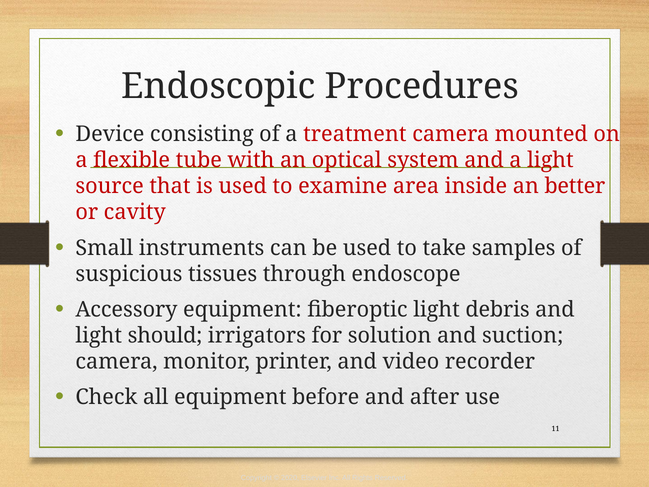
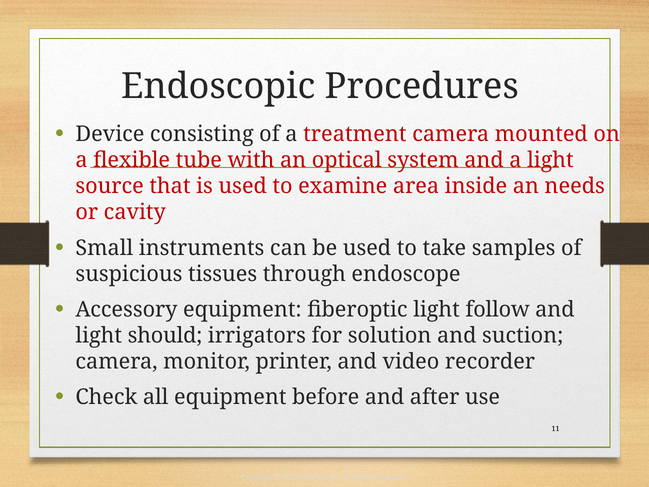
better: better -> needs
debris: debris -> follow
